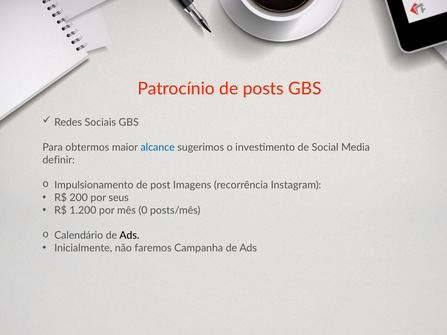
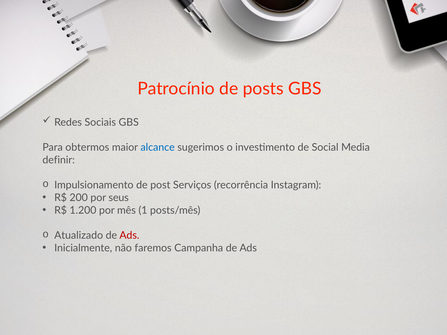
Imagens: Imagens -> Serviços
0: 0 -> 1
Calendário: Calendário -> Atualizado
Ads at (129, 236) colour: black -> red
